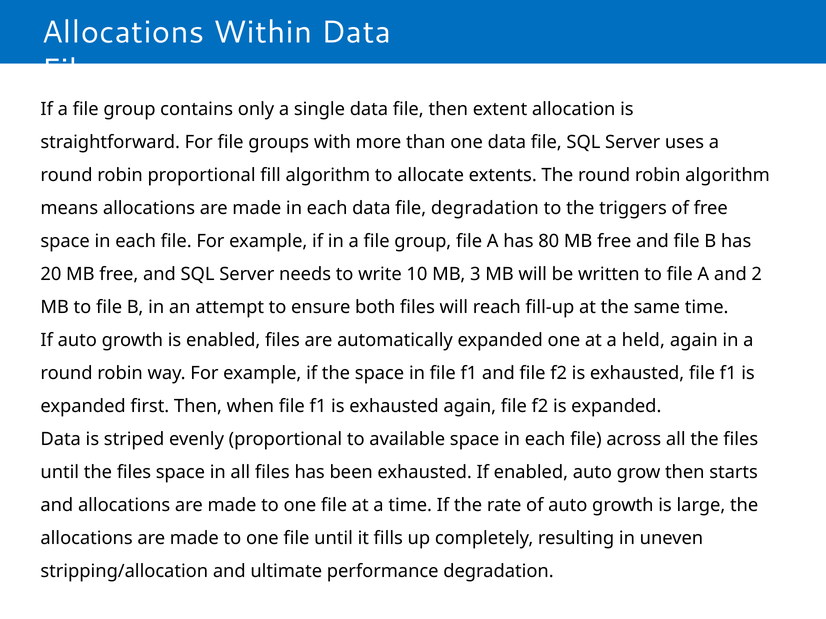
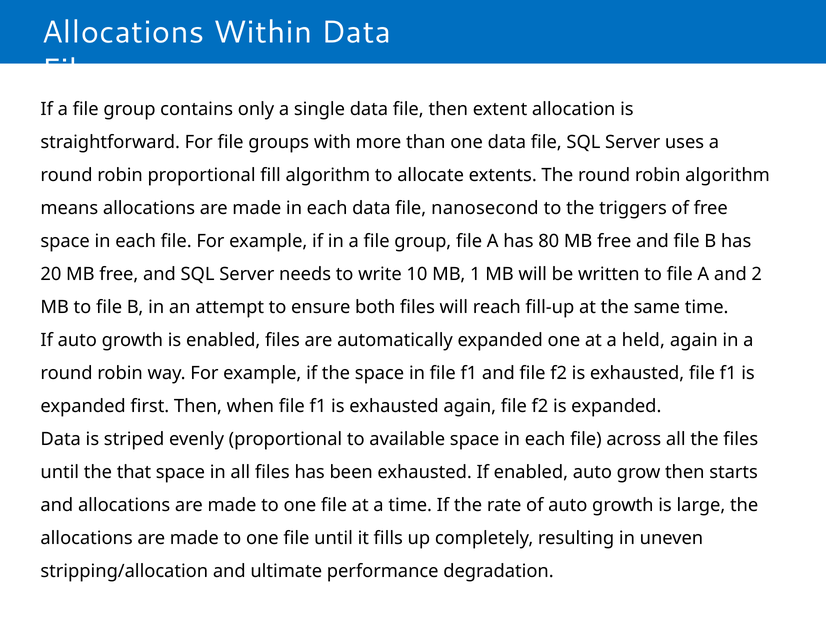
file degradation: degradation -> nanosecond
3: 3 -> 1
until the files: files -> that
